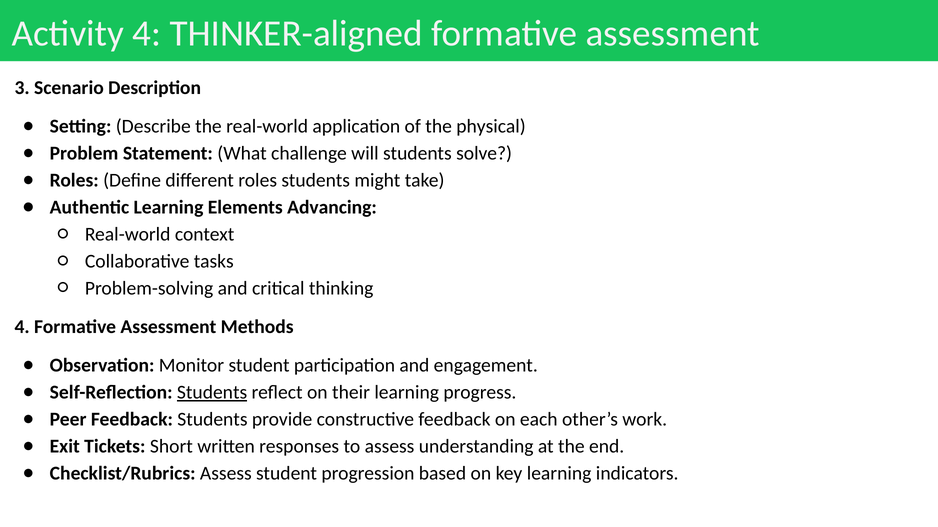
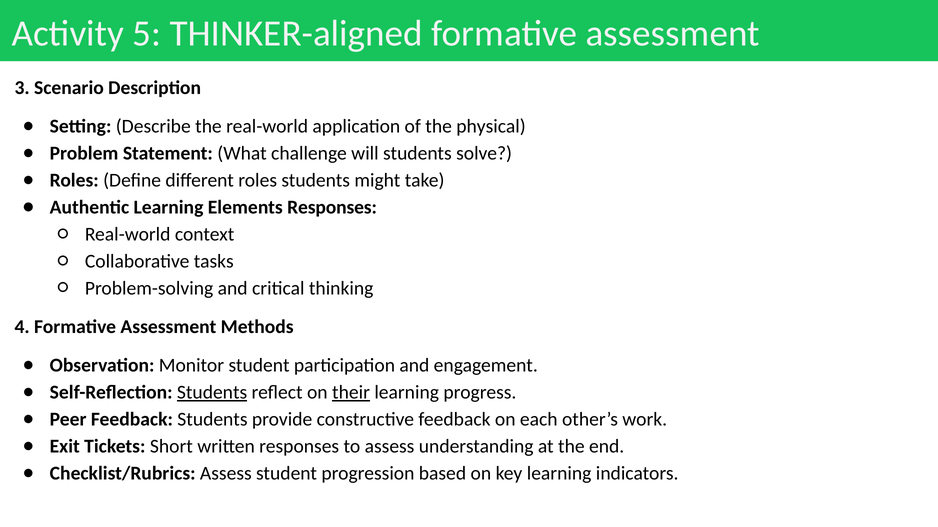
Activity 4: 4 -> 5
Elements Advancing: Advancing -> Responses
their underline: none -> present
